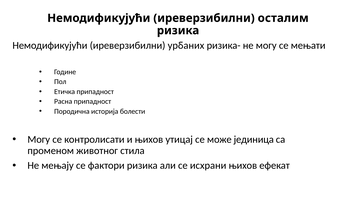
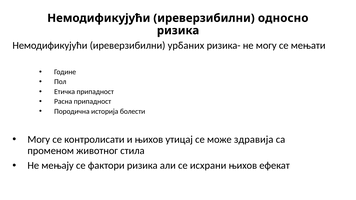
осталим: осталим -> односно
јединица: јединица -> здравија
